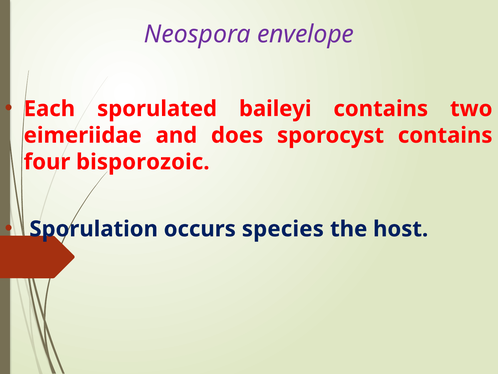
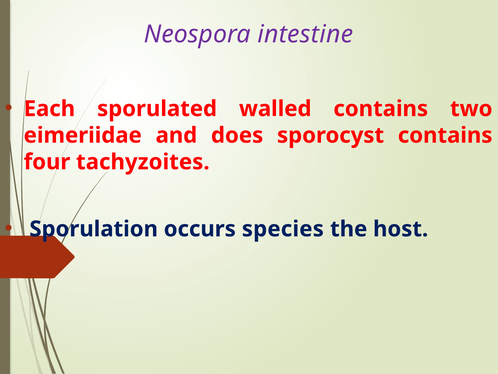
envelope: envelope -> intestine
baileyi: baileyi -> walled
bisporozoic: bisporozoic -> tachyzoites
